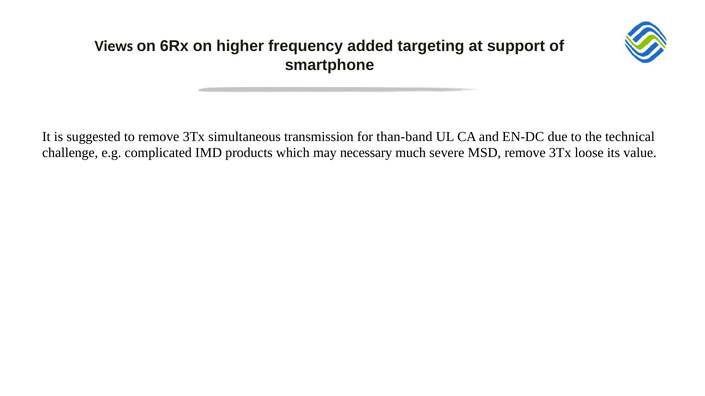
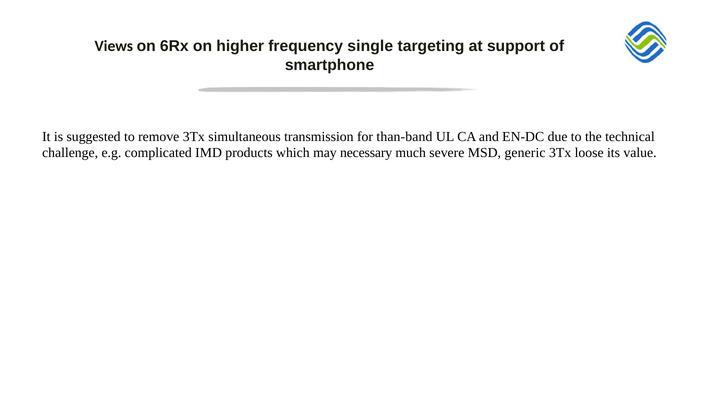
added: added -> single
MSD remove: remove -> generic
